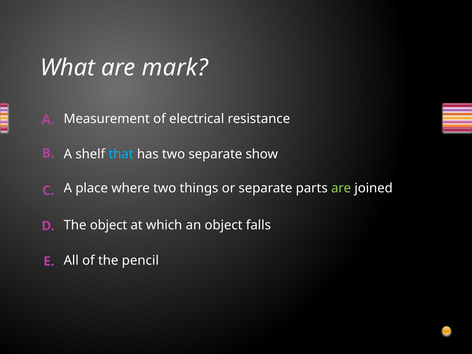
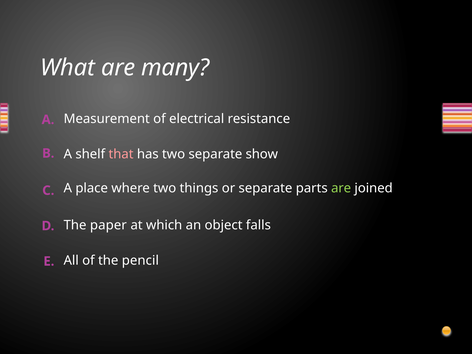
mark: mark -> many
that colour: light blue -> pink
The object: object -> paper
